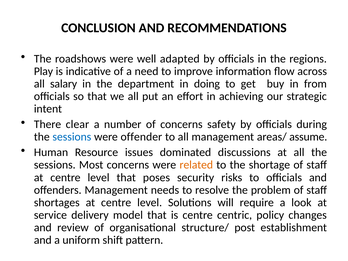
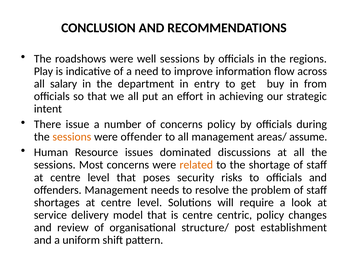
well adapted: adapted -> sessions
doing: doing -> entry
clear: clear -> issue
concerns safety: safety -> policy
sessions at (72, 137) colour: blue -> orange
